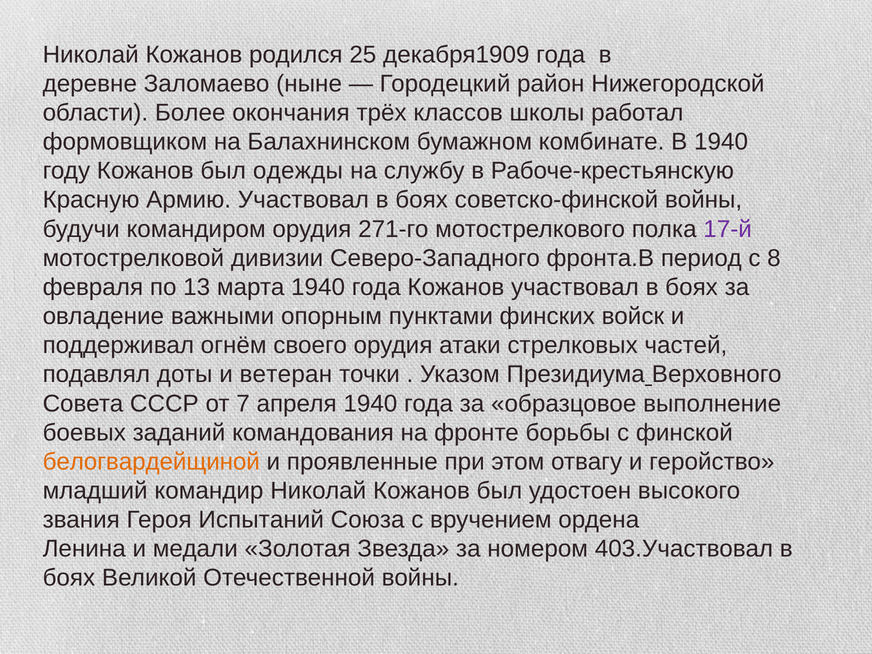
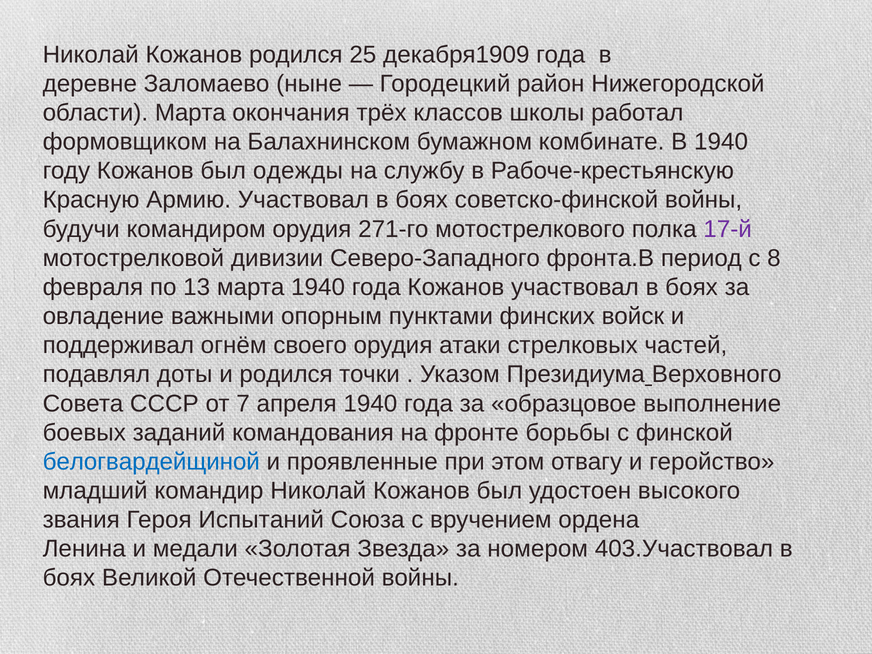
области Более: Более -> Марта
и ветеран: ветеран -> родился
белогвардейщиной colour: orange -> blue
